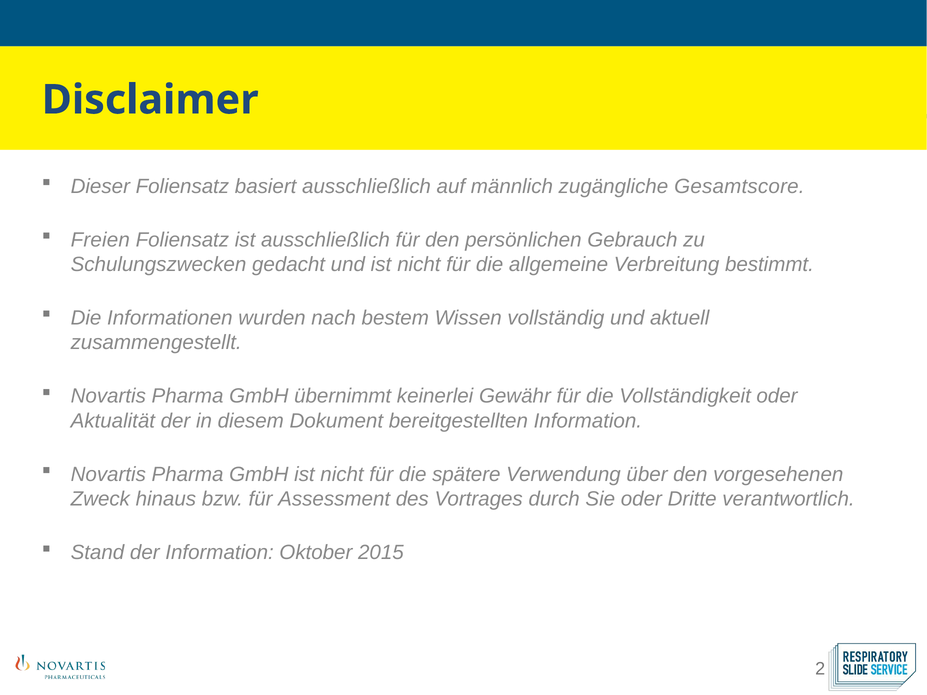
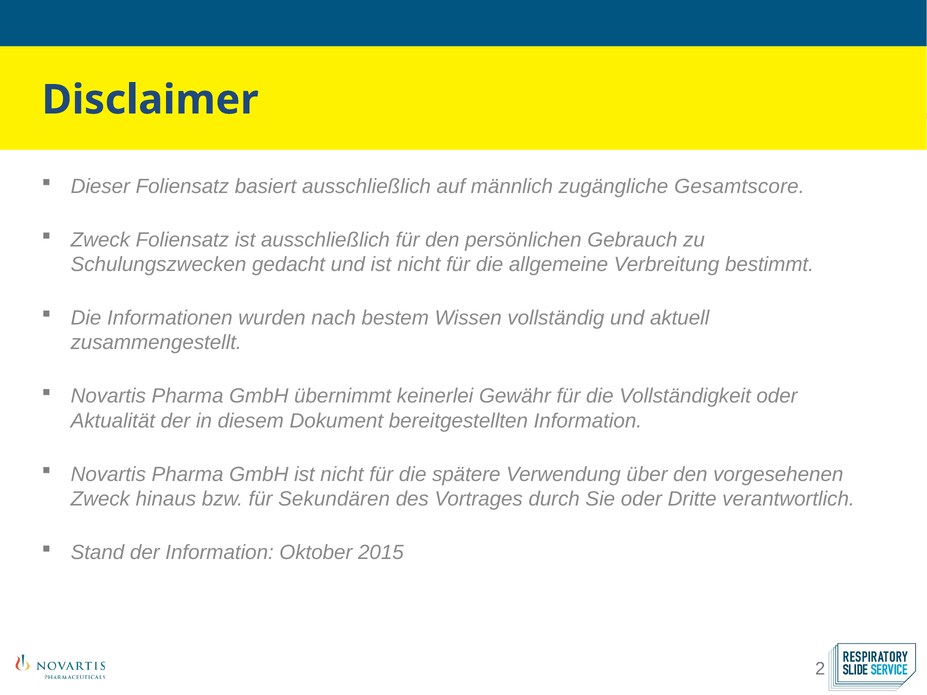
Freien at (100, 240): Freien -> Zweck
Assessment: Assessment -> Sekundären
